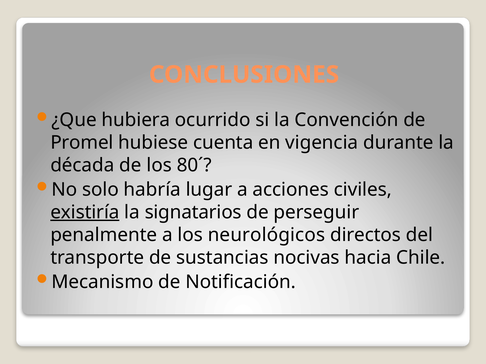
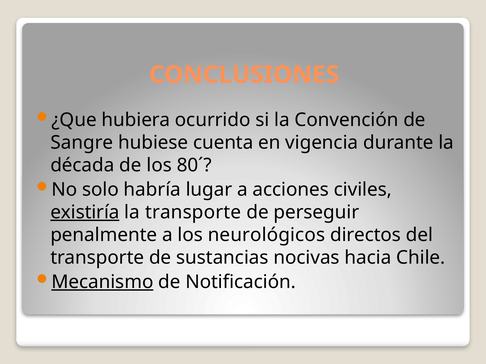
Promel: Promel -> Sangre
la signatarios: signatarios -> transporte
Mecanismo underline: none -> present
